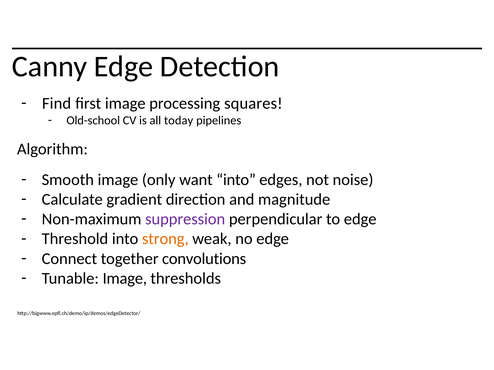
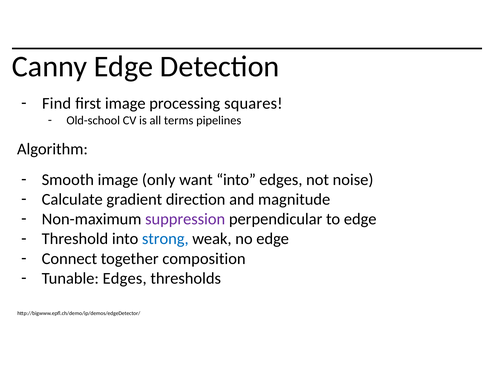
today: today -> terms
strong colour: orange -> blue
convolutions: convolutions -> composition
Tunable Image: Image -> Edges
